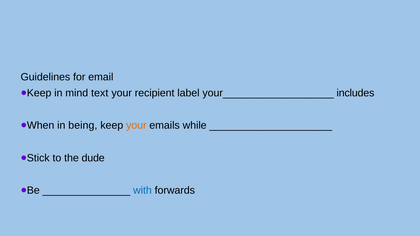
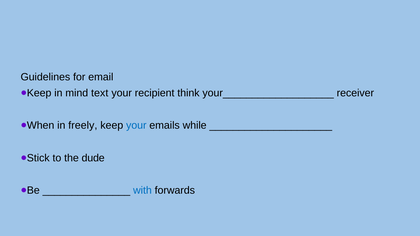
label: label -> think
includes: includes -> receiver
being: being -> freely
your at (136, 126) colour: orange -> blue
